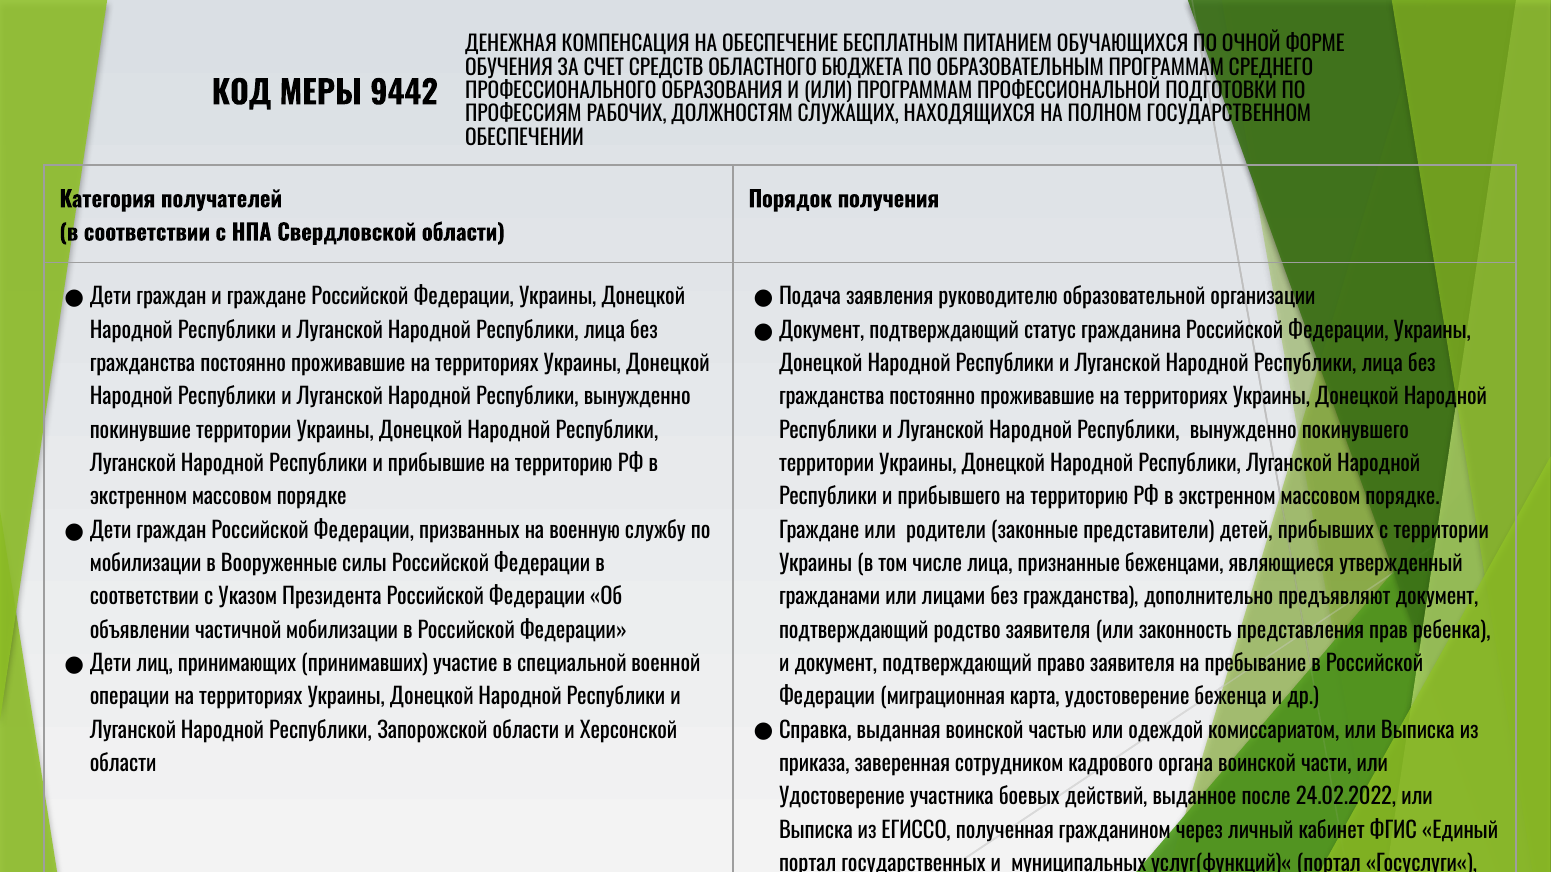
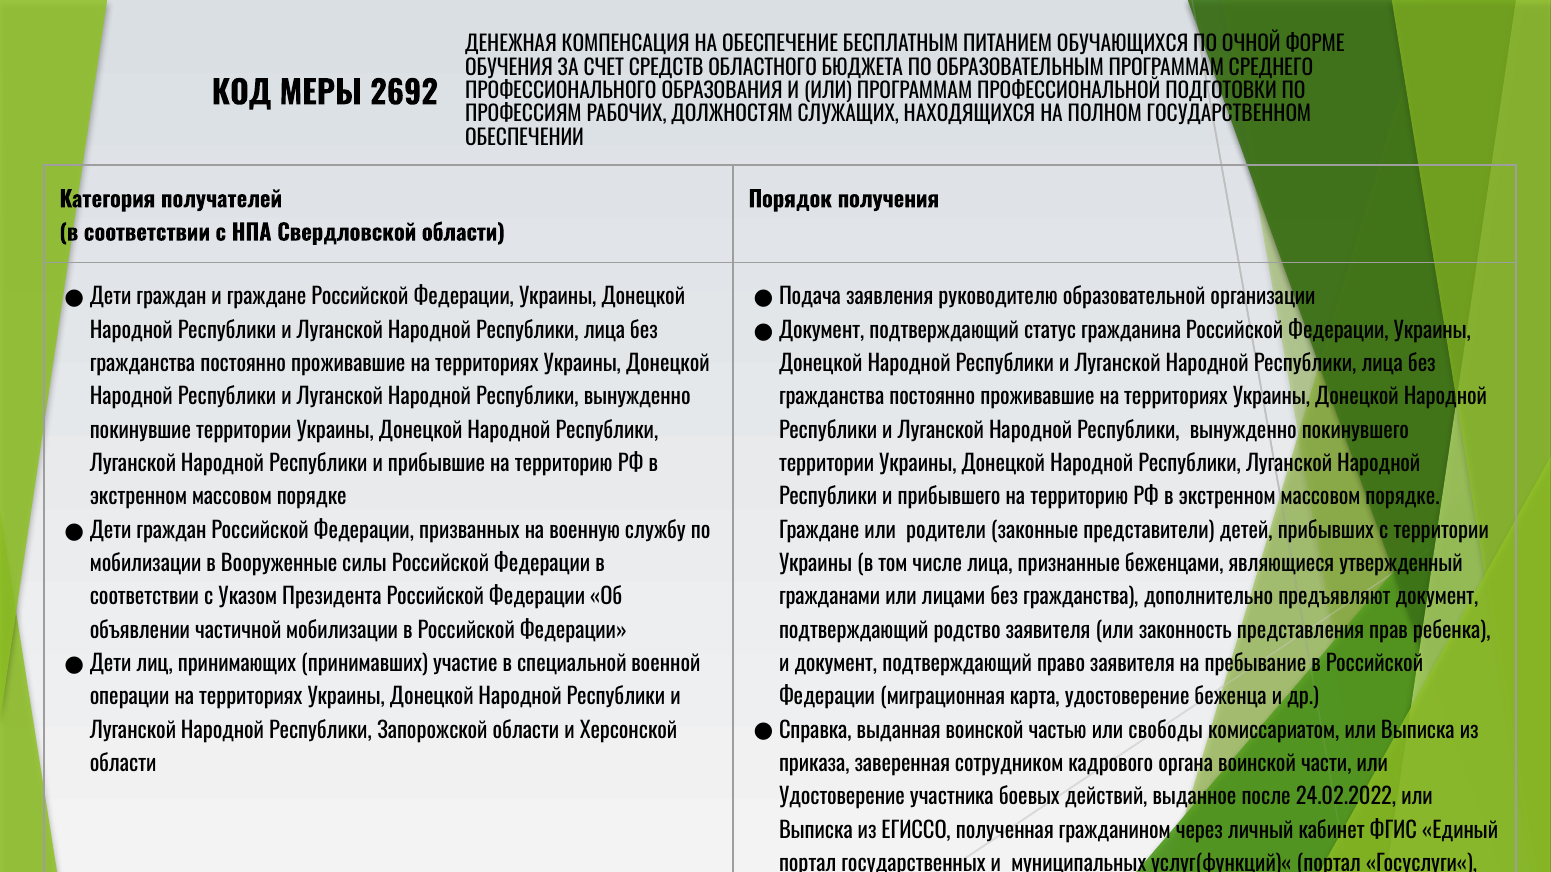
9442: 9442 -> 2692
одеждой: одеждой -> свободы
